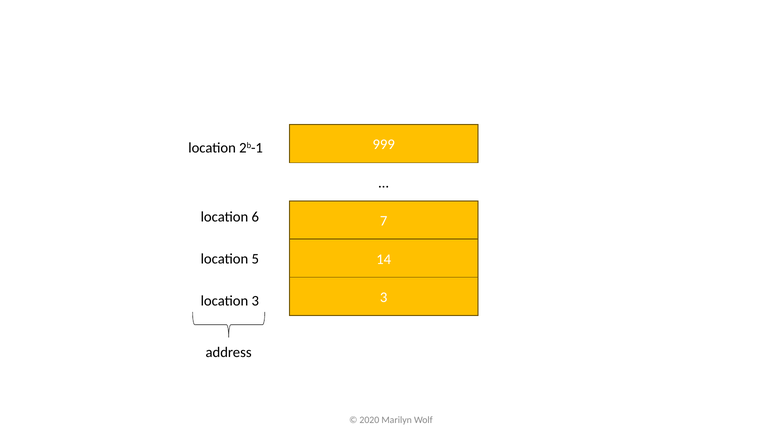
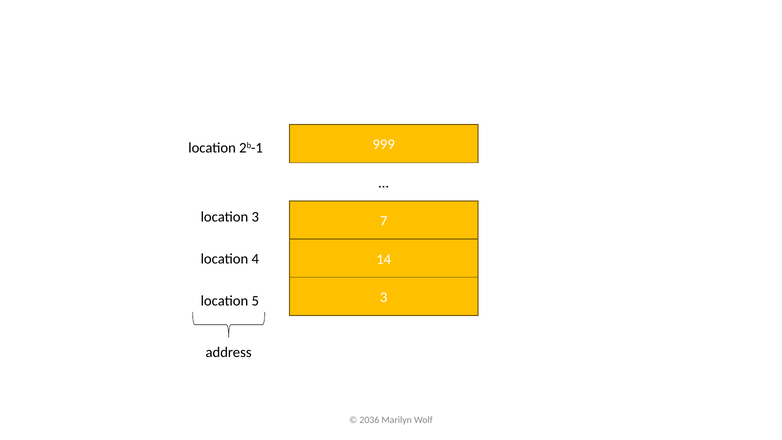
location 6: 6 -> 3
5: 5 -> 4
location 3: 3 -> 5
2020: 2020 -> 2036
